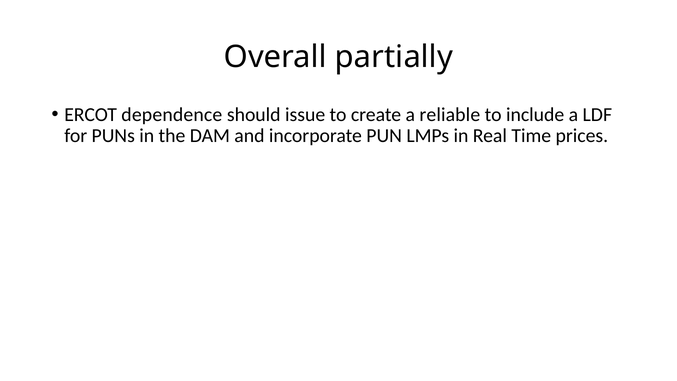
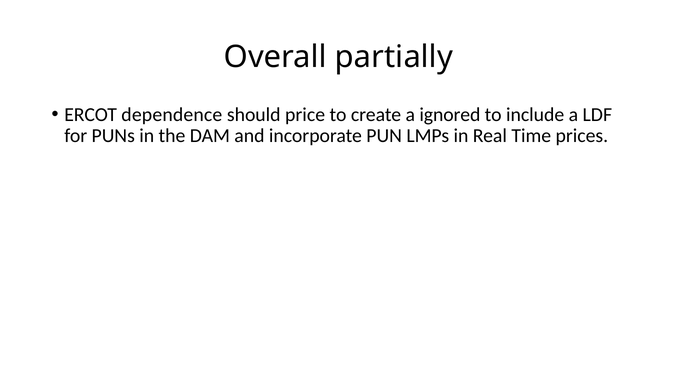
issue: issue -> price
reliable: reliable -> ignored
